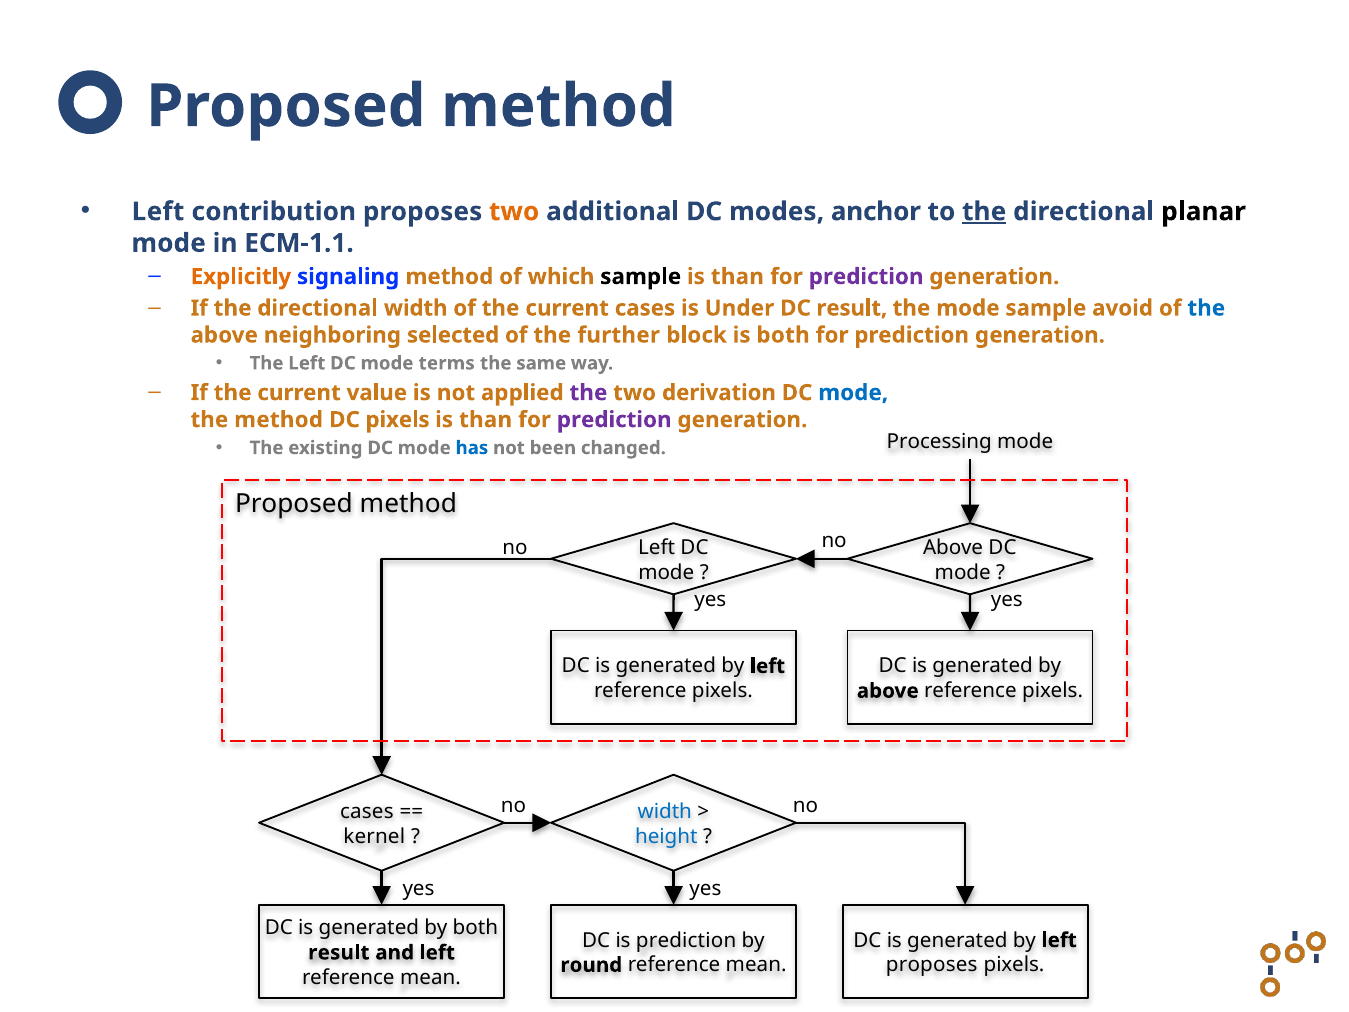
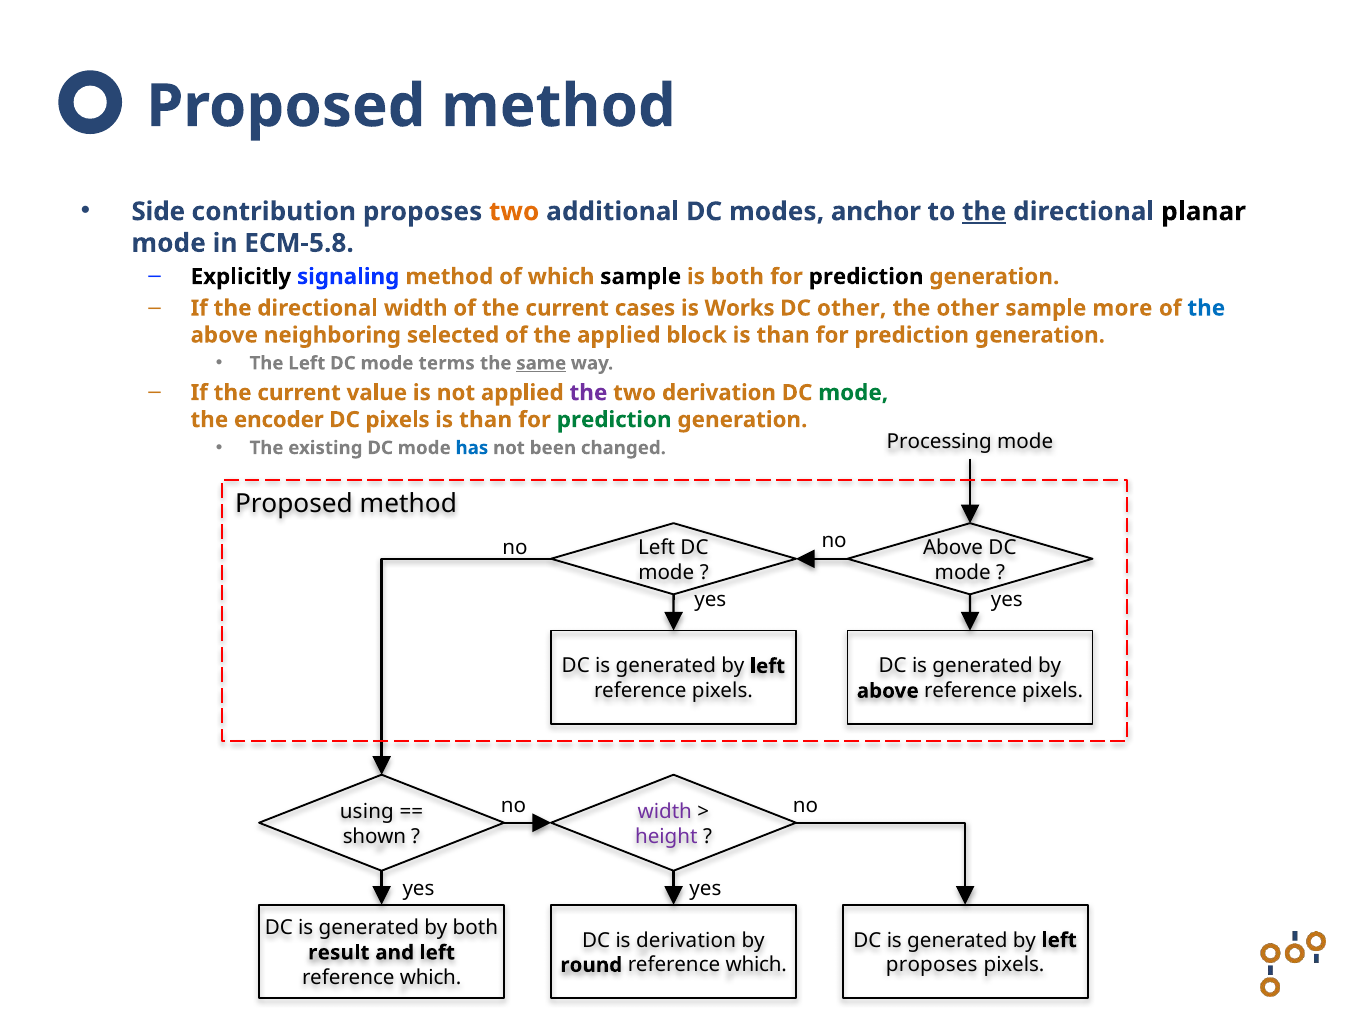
Left at (158, 212): Left -> Side
ECM-1.1: ECM-1.1 -> ECM-5.8
Explicitly colour: orange -> black
than at (737, 277): than -> both
prediction at (866, 277) colour: purple -> black
Under: Under -> Works
DC result: result -> other
the mode: mode -> other
avoid: avoid -> more
the further: further -> applied
block is both: both -> than
same underline: none -> present
mode at (853, 393) colour: blue -> green
the method: method -> encoder
prediction at (614, 420) colour: purple -> green
cases at (367, 812): cases -> using
width at (665, 812) colour: blue -> purple
kernel: kernel -> shown
height colour: blue -> purple
is prediction: prediction -> derivation
mean at (756, 965): mean -> which
mean at (430, 977): mean -> which
